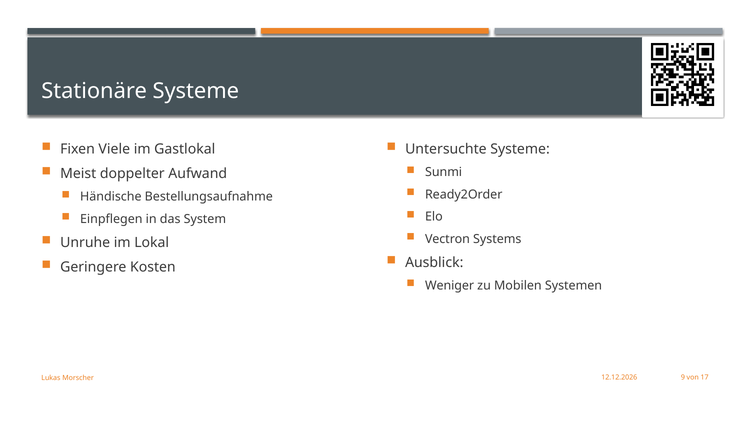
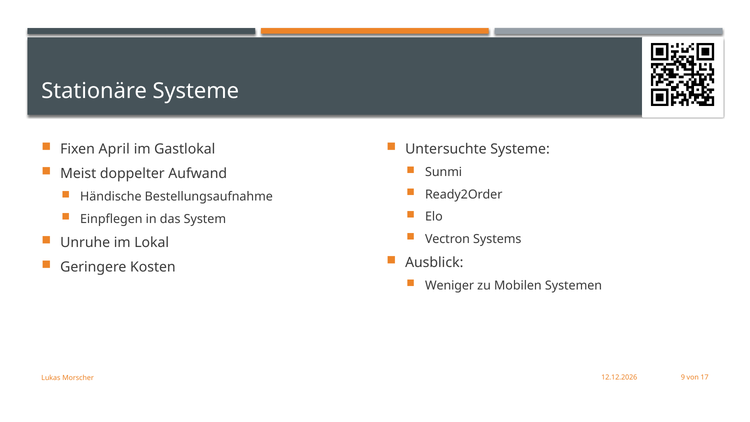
Viele: Viele -> April
